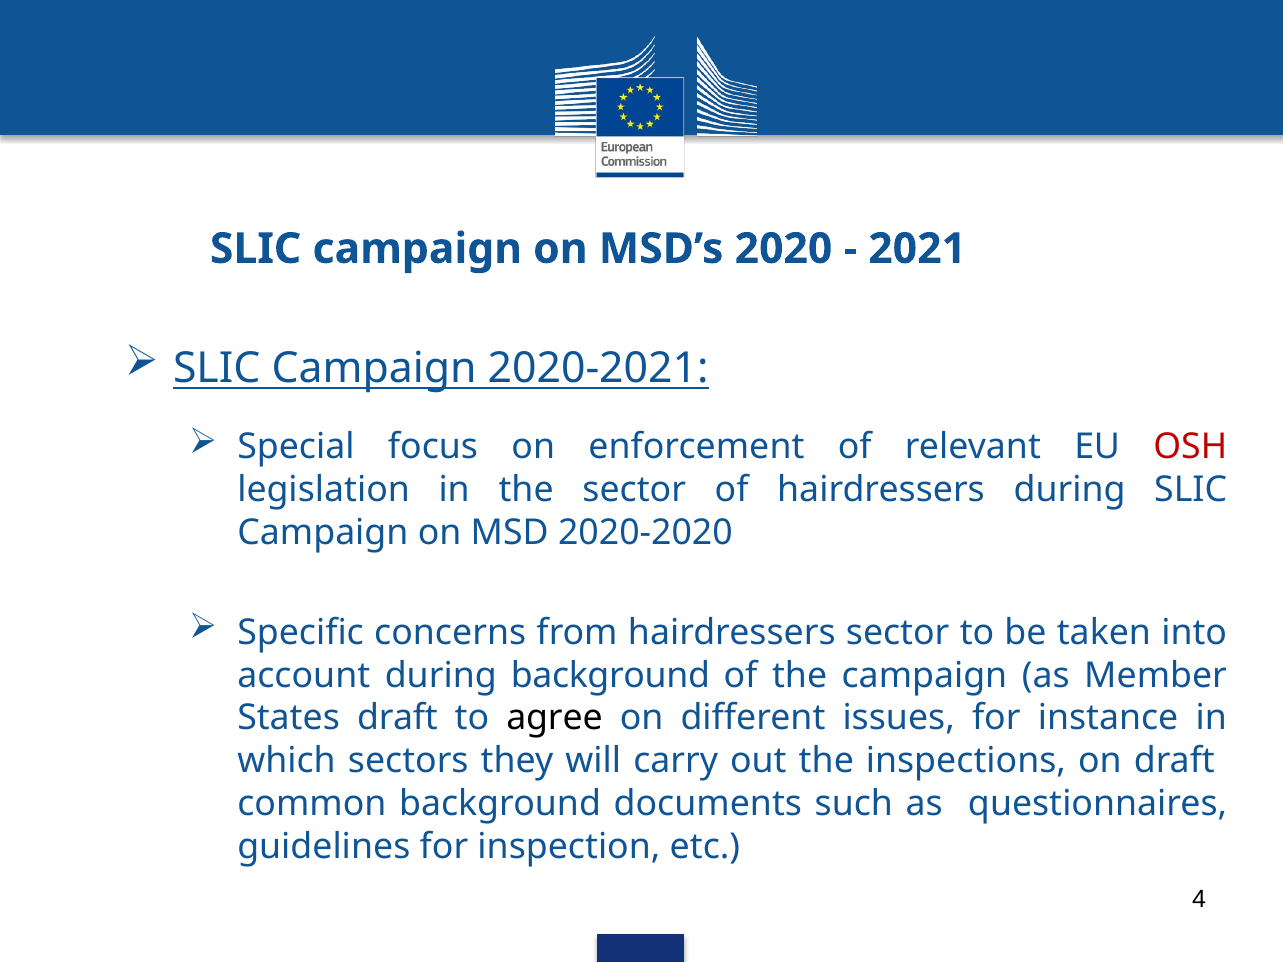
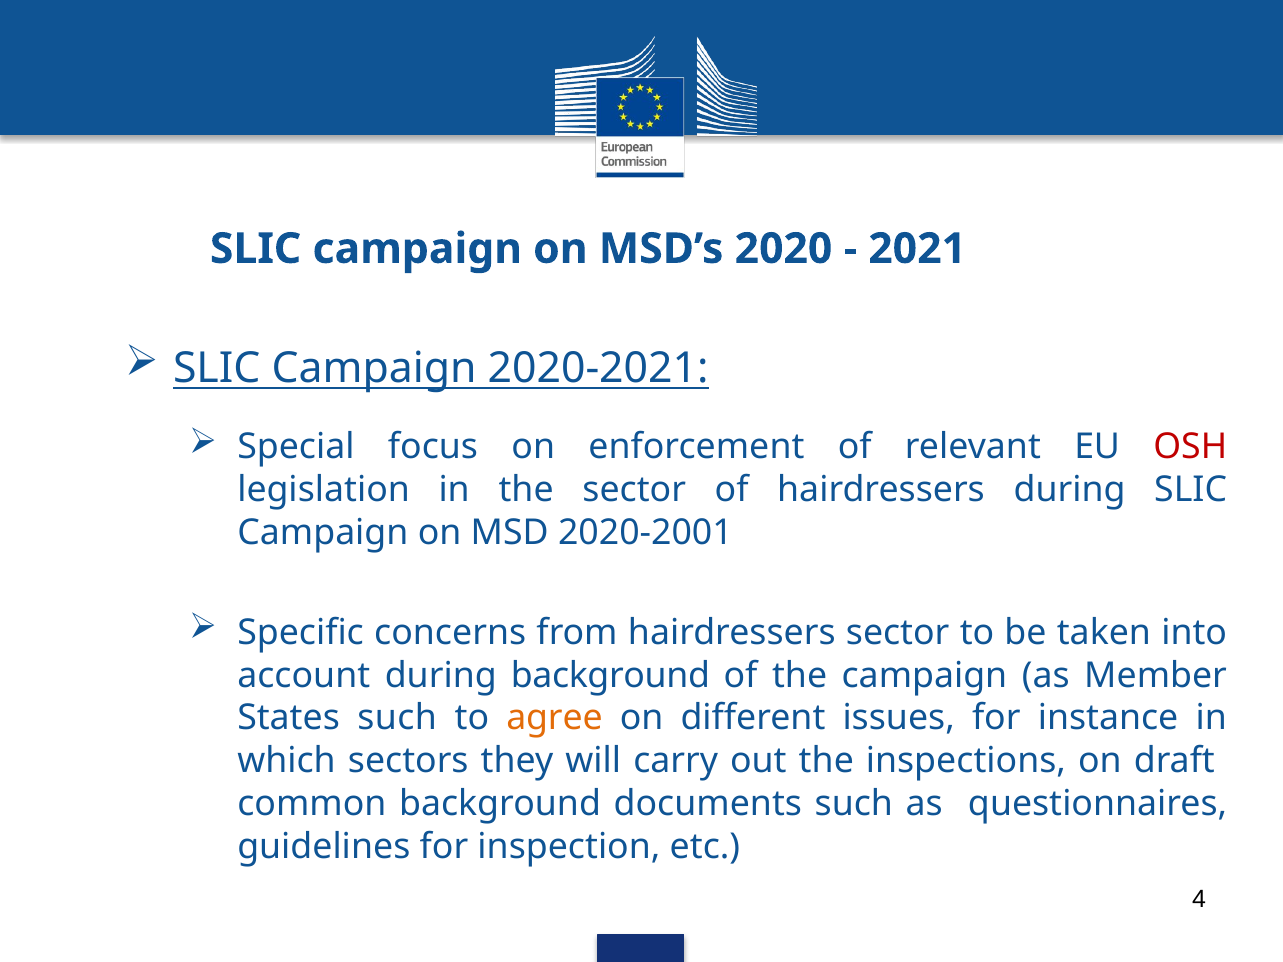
2020-2020: 2020-2020 -> 2020-2001
States draft: draft -> such
agree colour: black -> orange
